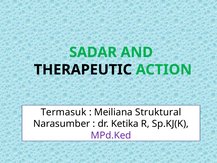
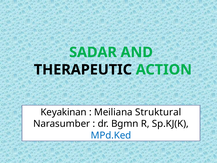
Termasuk: Termasuk -> Keyakinan
Ketika: Ketika -> Bgmn
MPd.Ked colour: purple -> blue
